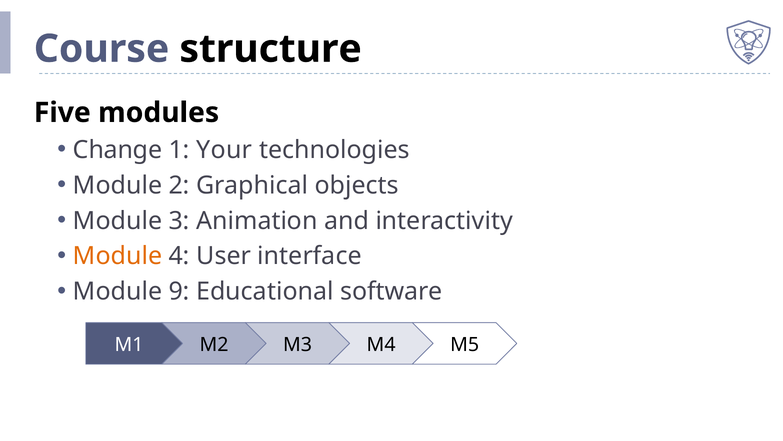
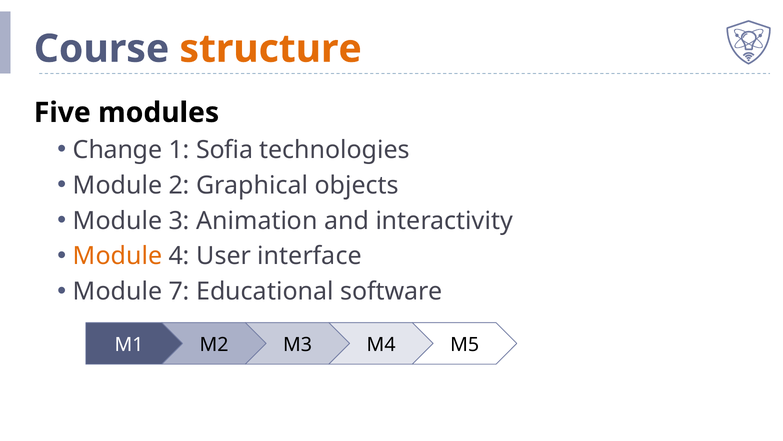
structure colour: black -> orange
Your: Your -> Sofia
9: 9 -> 7
